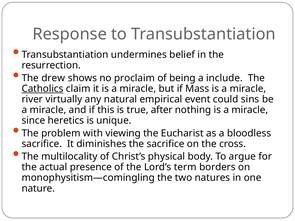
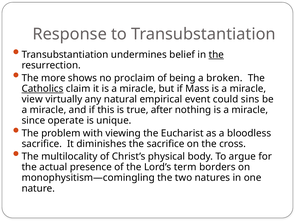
the at (216, 55) underline: none -> present
drew: drew -> more
include: include -> broken
river: river -> view
heretics: heretics -> operate
